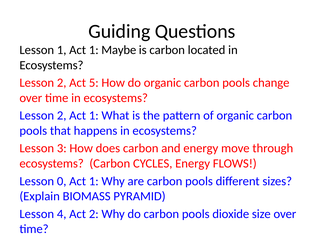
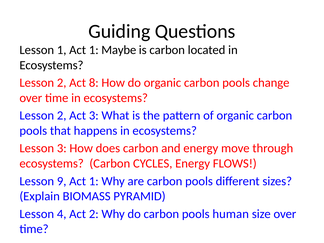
5: 5 -> 8
2 Act 1: 1 -> 3
0: 0 -> 9
dioxide: dioxide -> human
